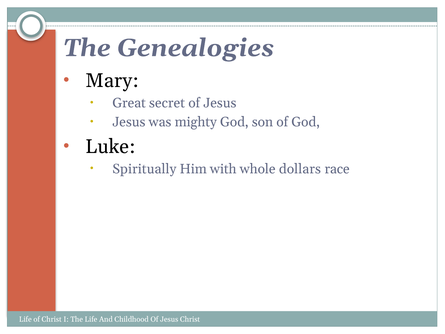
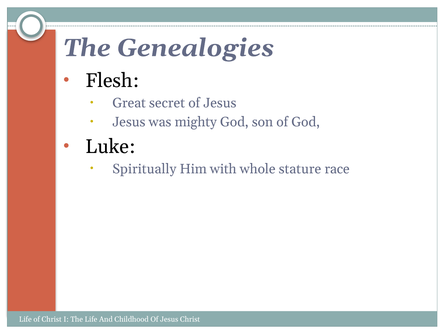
Mary: Mary -> Flesh
dollars: dollars -> stature
